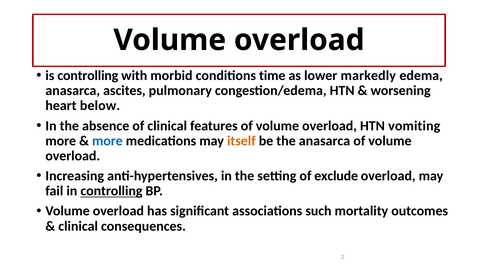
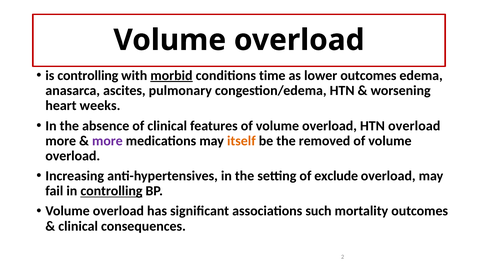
morbid underline: none -> present
lower markedly: markedly -> outcomes
below: below -> weeks
HTN vomiting: vomiting -> overload
more at (107, 141) colour: blue -> purple
the anasarca: anasarca -> removed
